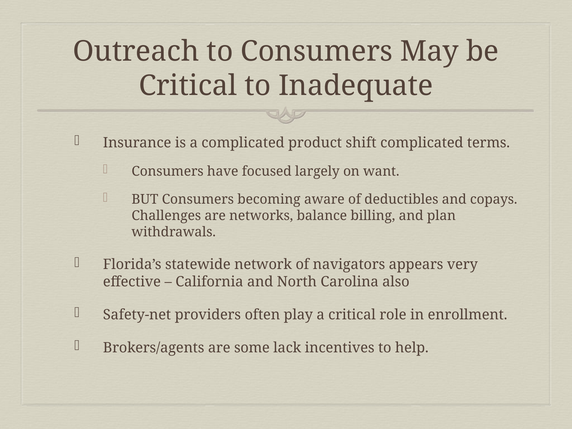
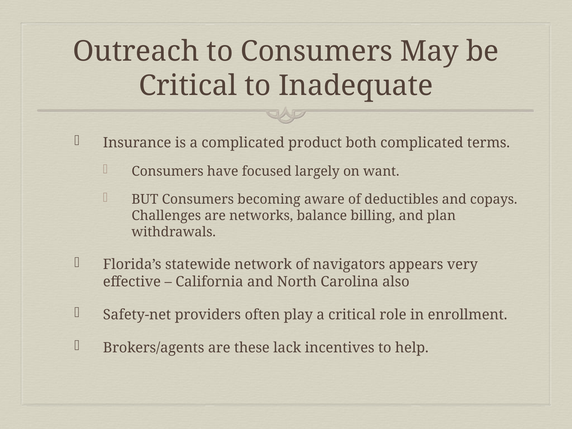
shift: shift -> both
some: some -> these
